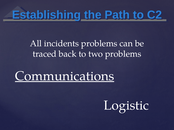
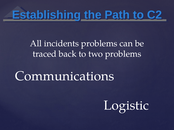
Communications underline: present -> none
